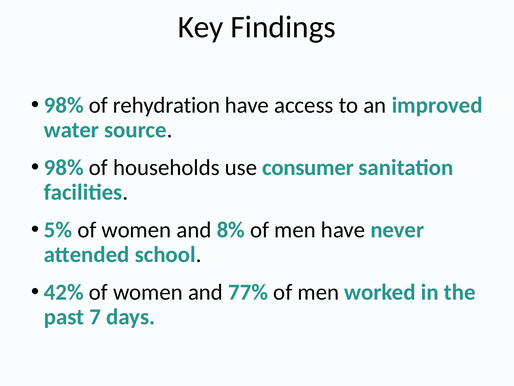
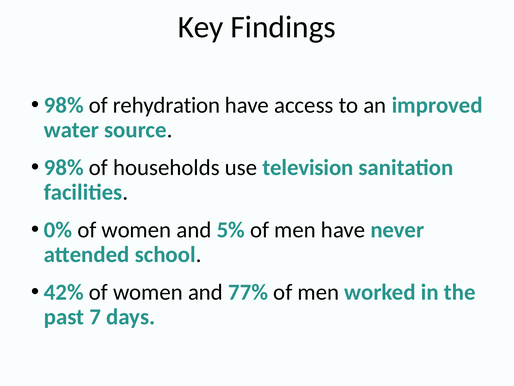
consumer: consumer -> television
5%: 5% -> 0%
8%: 8% -> 5%
